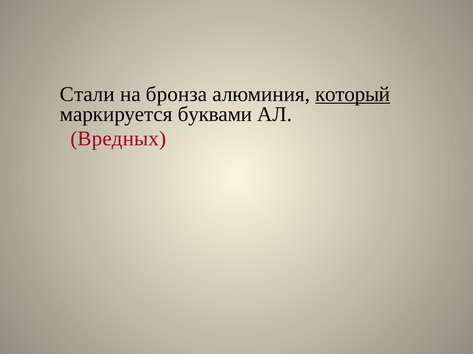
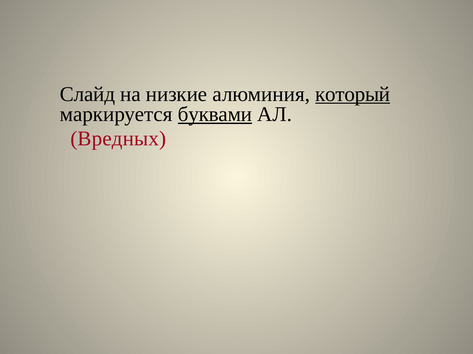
Стали: Стали -> Слайд
бронза: бронза -> низкие
буквами underline: none -> present
